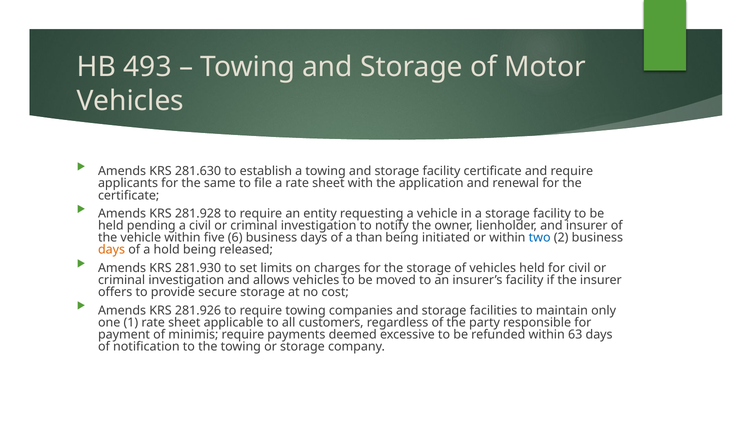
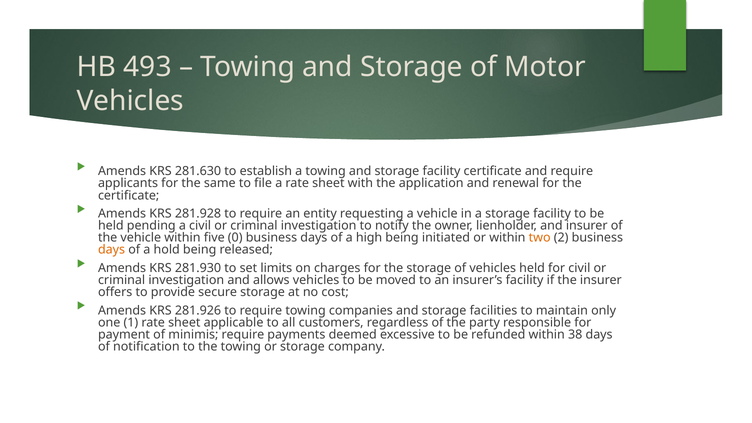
6: 6 -> 0
than: than -> high
two colour: blue -> orange
63: 63 -> 38
